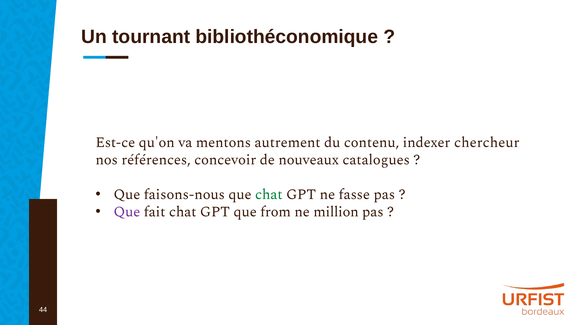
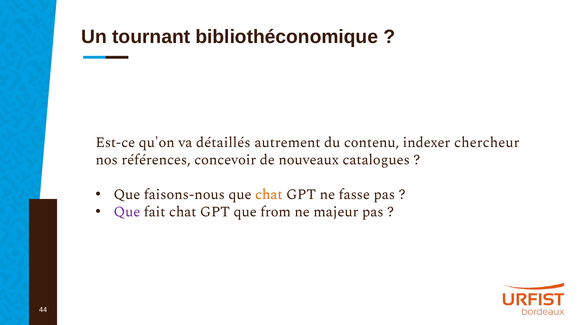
mentons: mentons -> détaillés
chat at (269, 194) colour: green -> orange
million: million -> majeur
